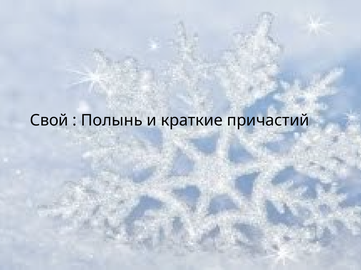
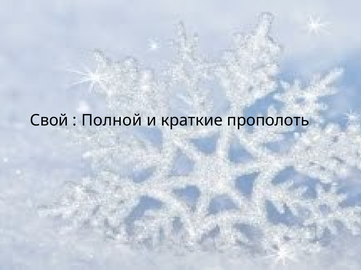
Полынь: Полынь -> Полной
причастий: причастий -> прополоть
